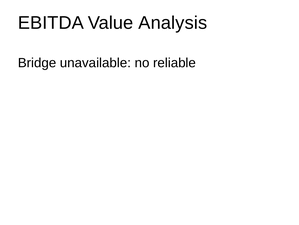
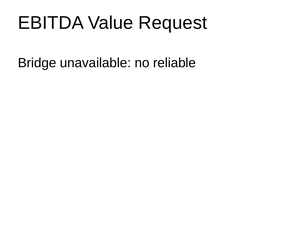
Analysis: Analysis -> Request
